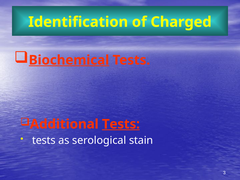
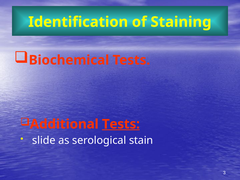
Charged: Charged -> Staining
Biochemical underline: present -> none
tests at (44, 140): tests -> slide
